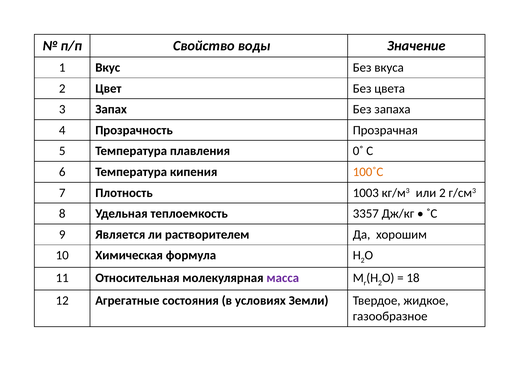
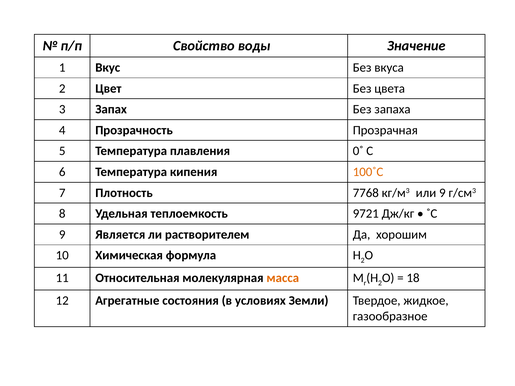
1003: 1003 -> 7768
или 2: 2 -> 9
3357: 3357 -> 9721
масса colour: purple -> orange
